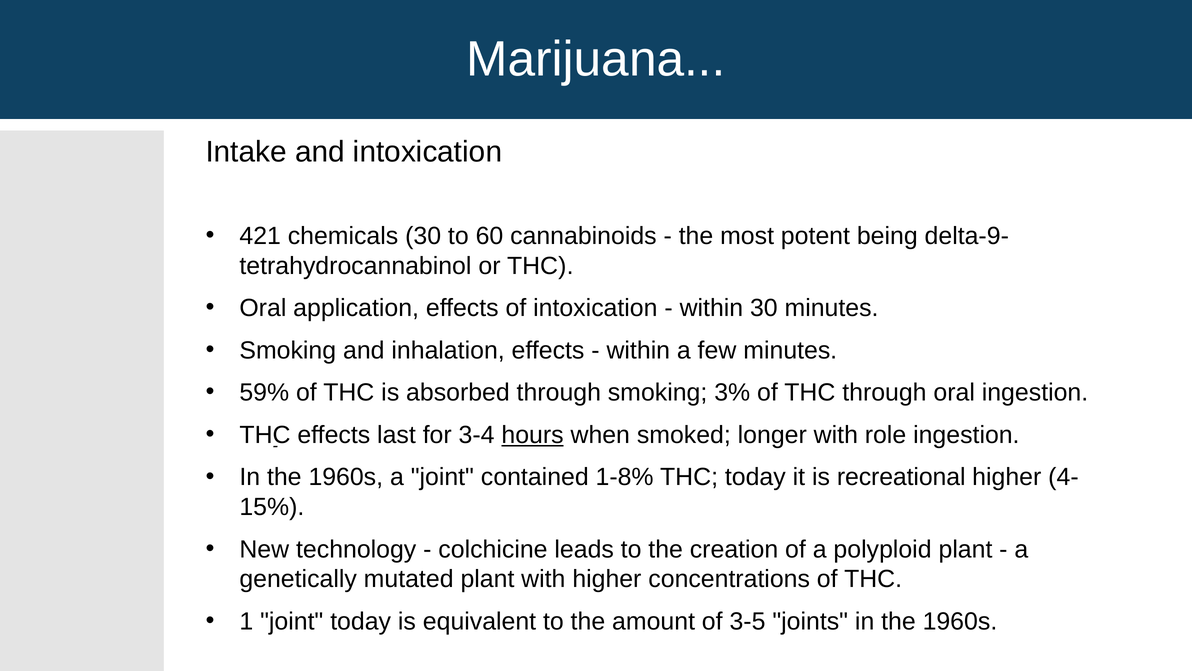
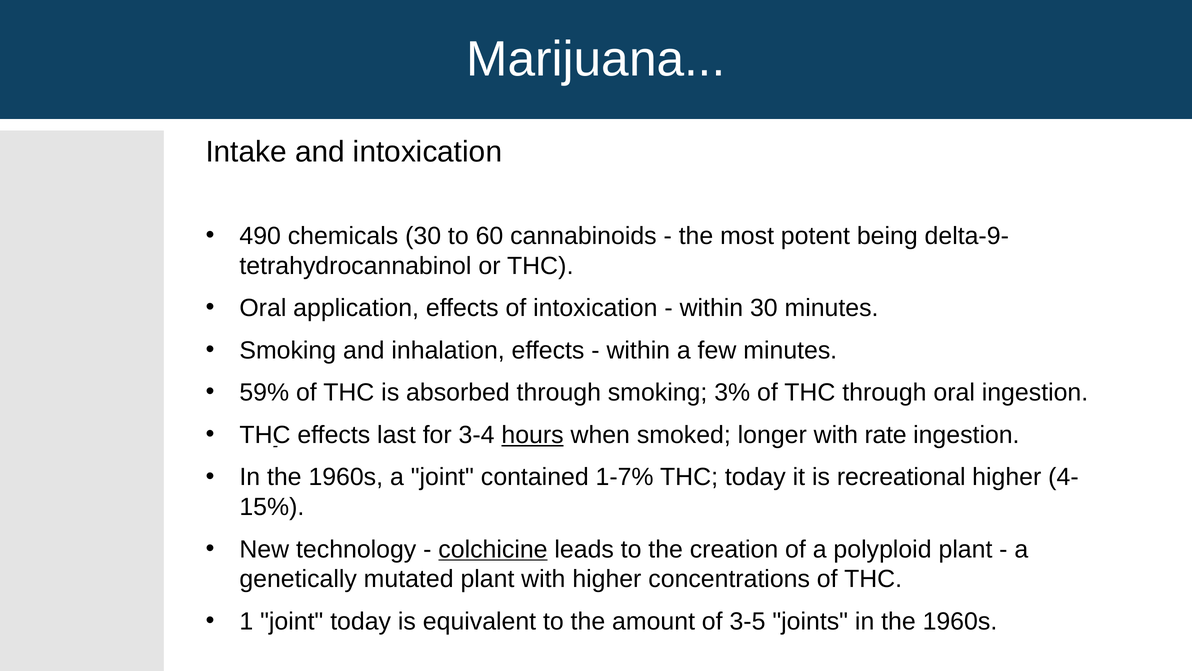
421: 421 -> 490
role: role -> rate
1-8%: 1-8% -> 1-7%
colchicine underline: none -> present
